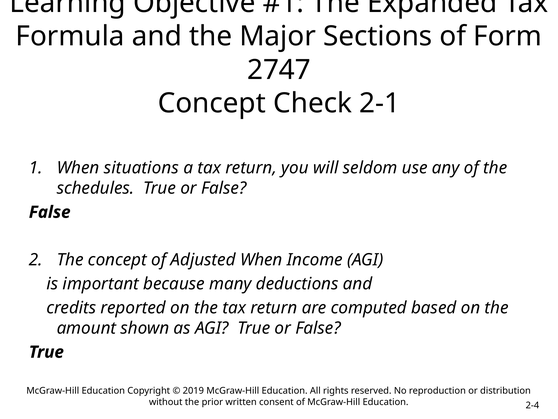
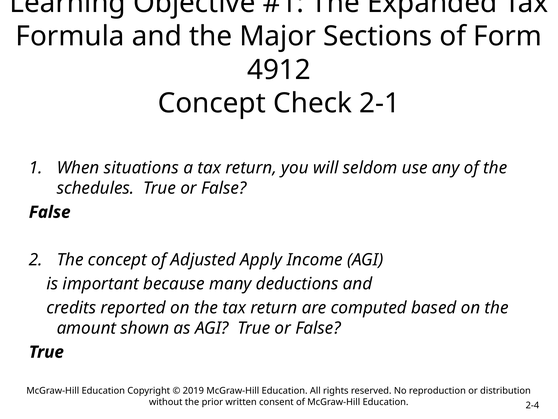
2747: 2747 -> 4912
Adjusted When: When -> Apply
